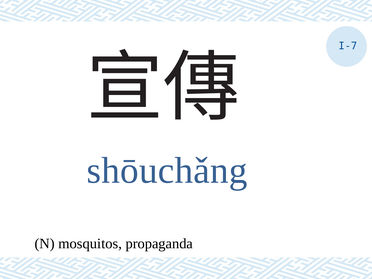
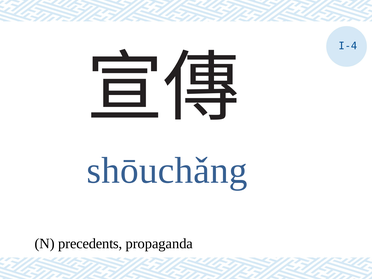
I-7: I-7 -> I-4
mosquitos: mosquitos -> precedents
